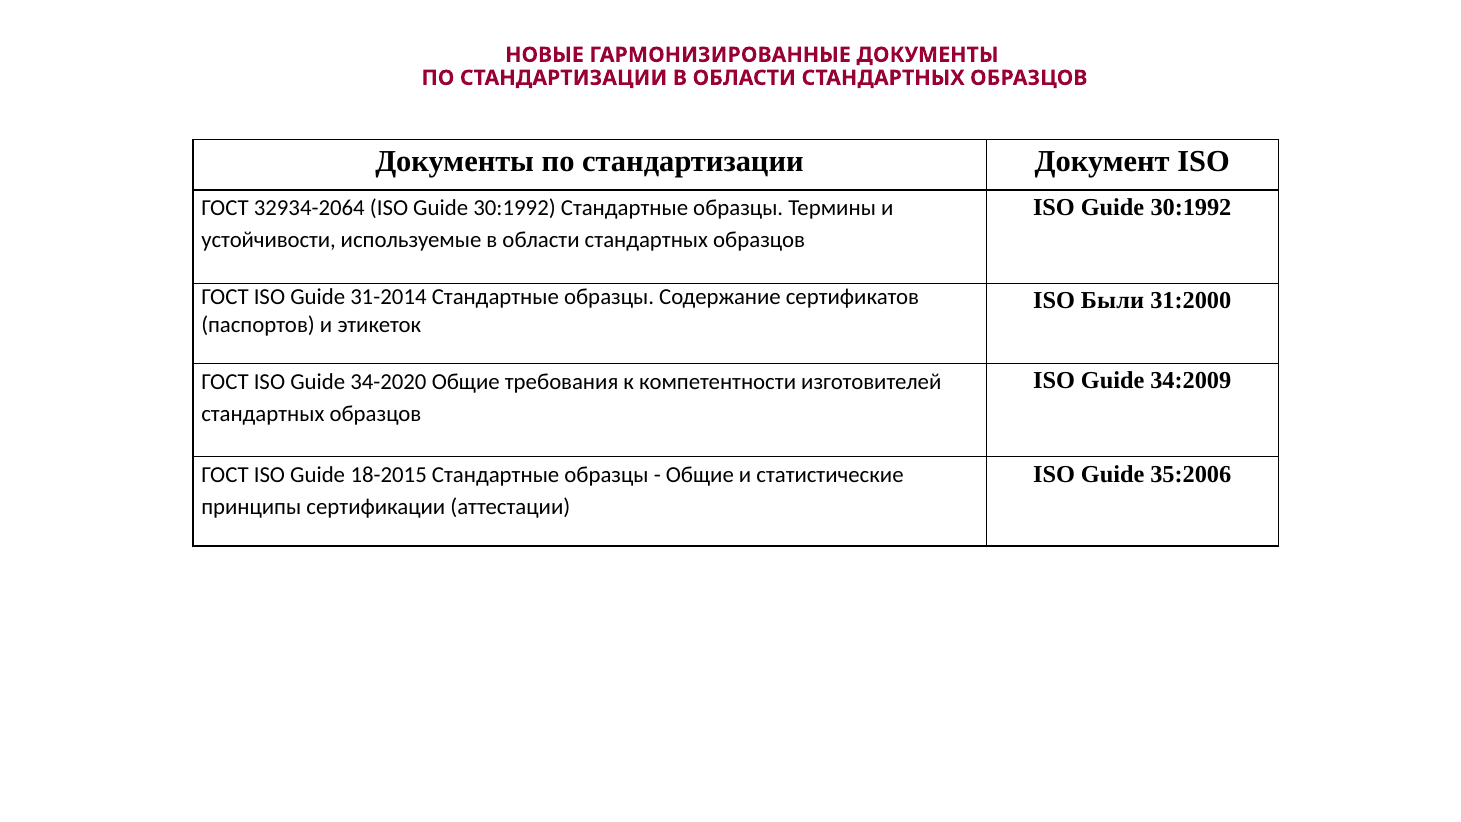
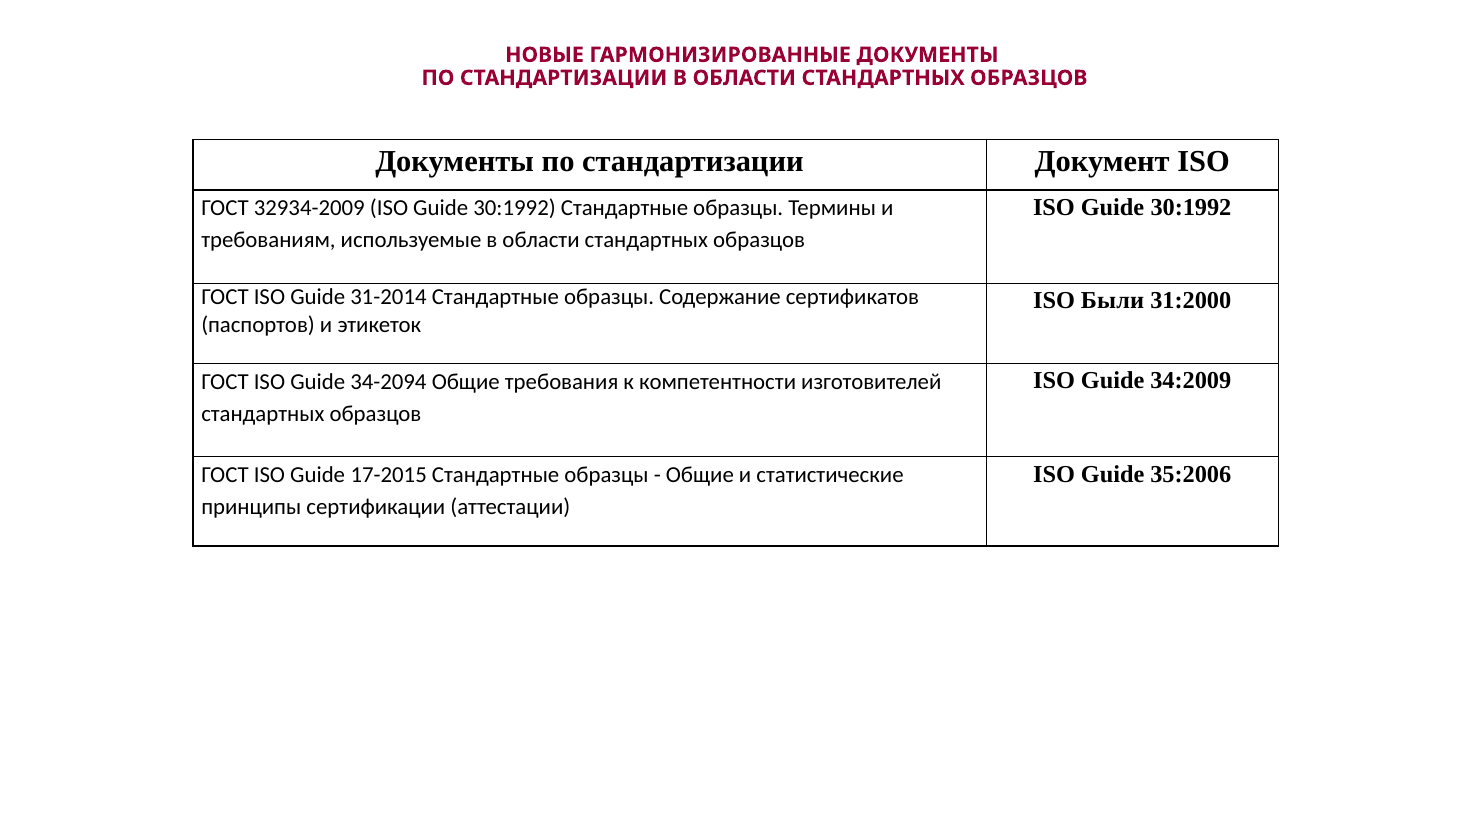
32934-2064: 32934-2064 -> 32934-2009
устойчивости: устойчивости -> требованиям
34-2020: 34-2020 -> 34-2094
18-2015: 18-2015 -> 17-2015
